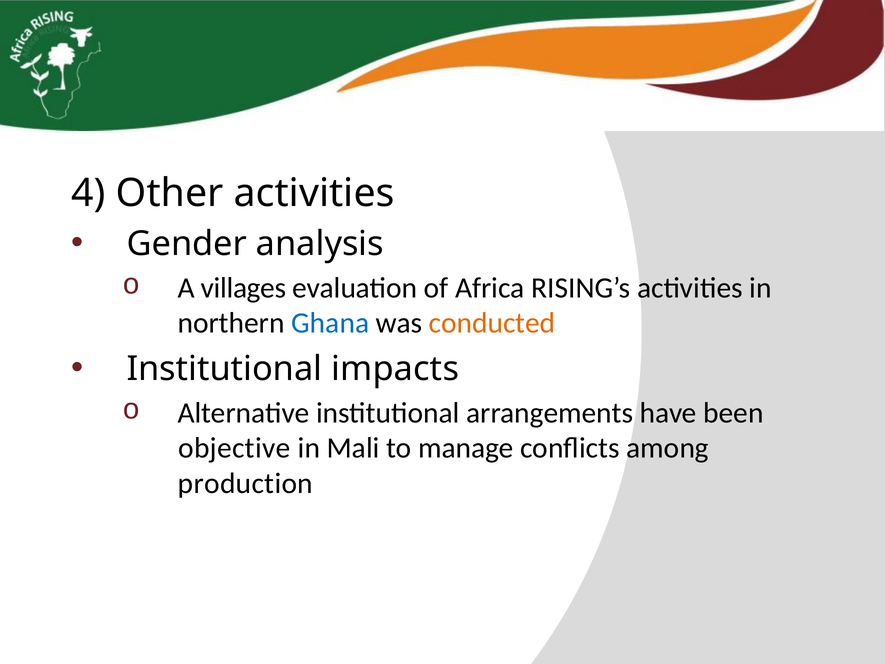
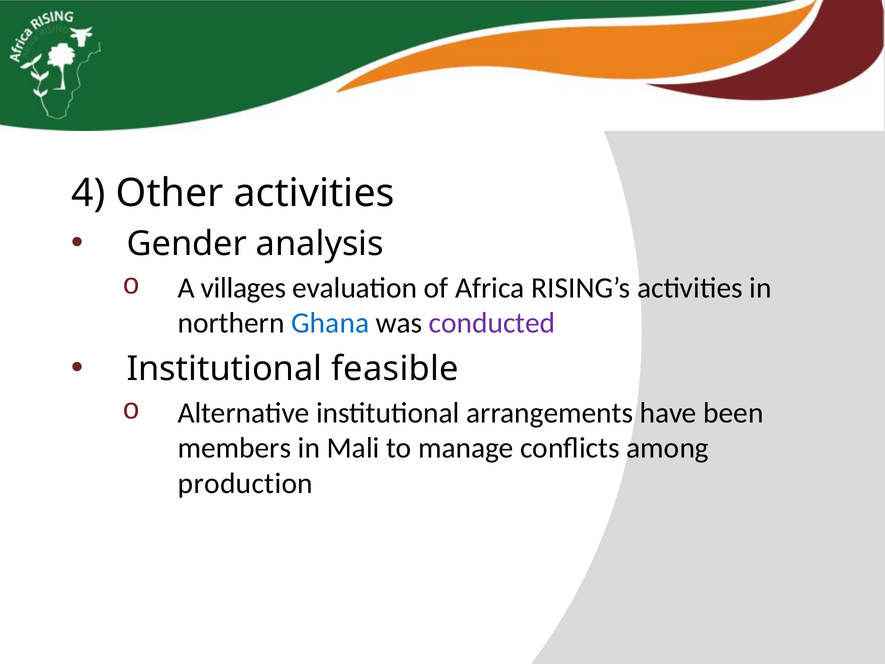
conducted colour: orange -> purple
impacts: impacts -> feasible
objective: objective -> members
